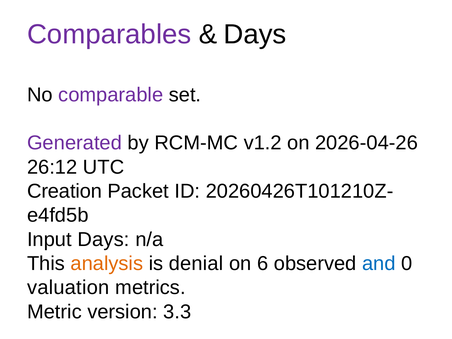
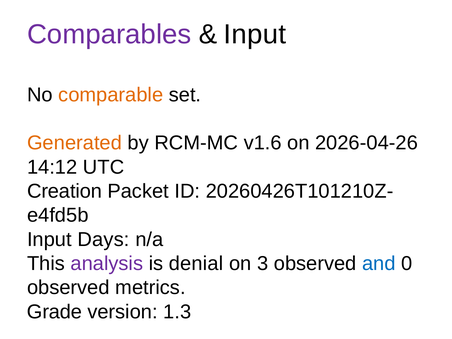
Days at (255, 34): Days -> Input
comparable colour: purple -> orange
Generated colour: purple -> orange
v1.2: v1.2 -> v1.6
26:12: 26:12 -> 14:12
analysis colour: orange -> purple
6: 6 -> 3
valuation at (68, 288): valuation -> observed
Metric: Metric -> Grade
3.3: 3.3 -> 1.3
